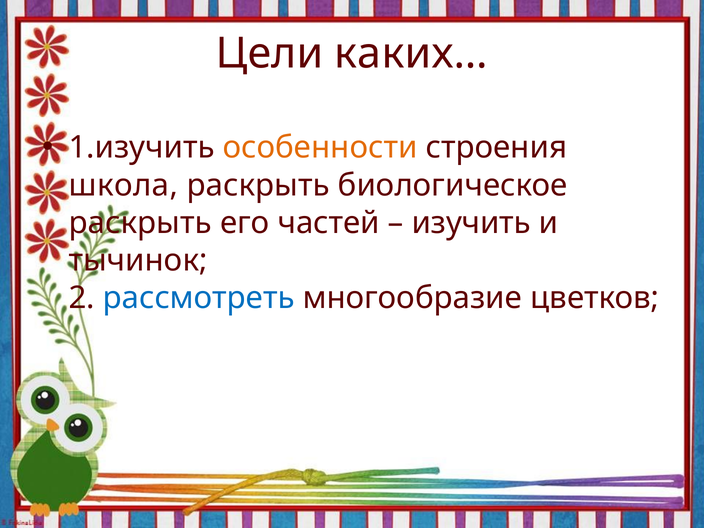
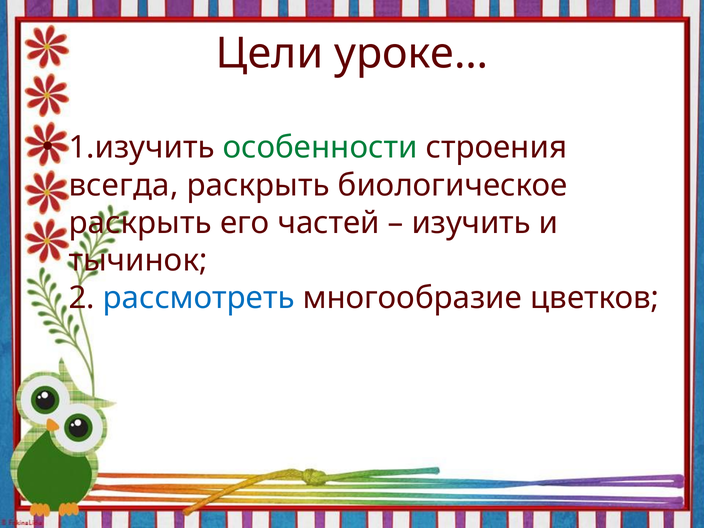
каких…: каких… -> уроке…
особенности colour: orange -> green
школа: школа -> всегда
